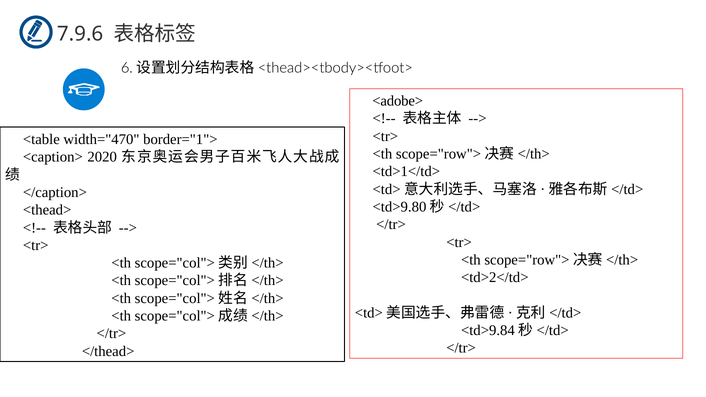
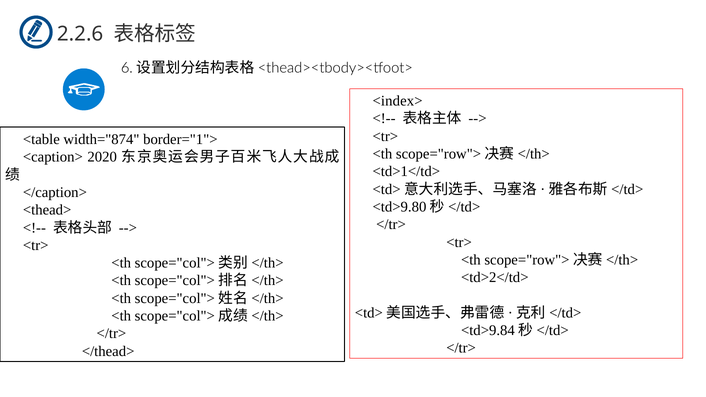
7.9.6: 7.9.6 -> 2.2.6
<adobe>: <adobe> -> <index>
width="470: width="470 -> width="874
